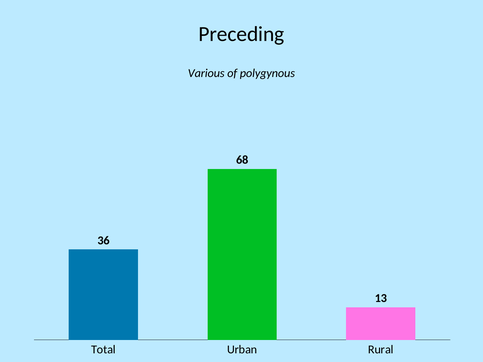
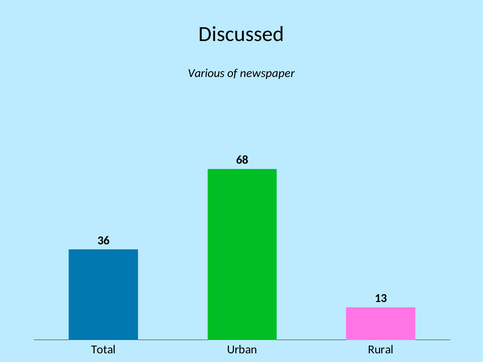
Preceding: Preceding -> Discussed
polygynous: polygynous -> newspaper
